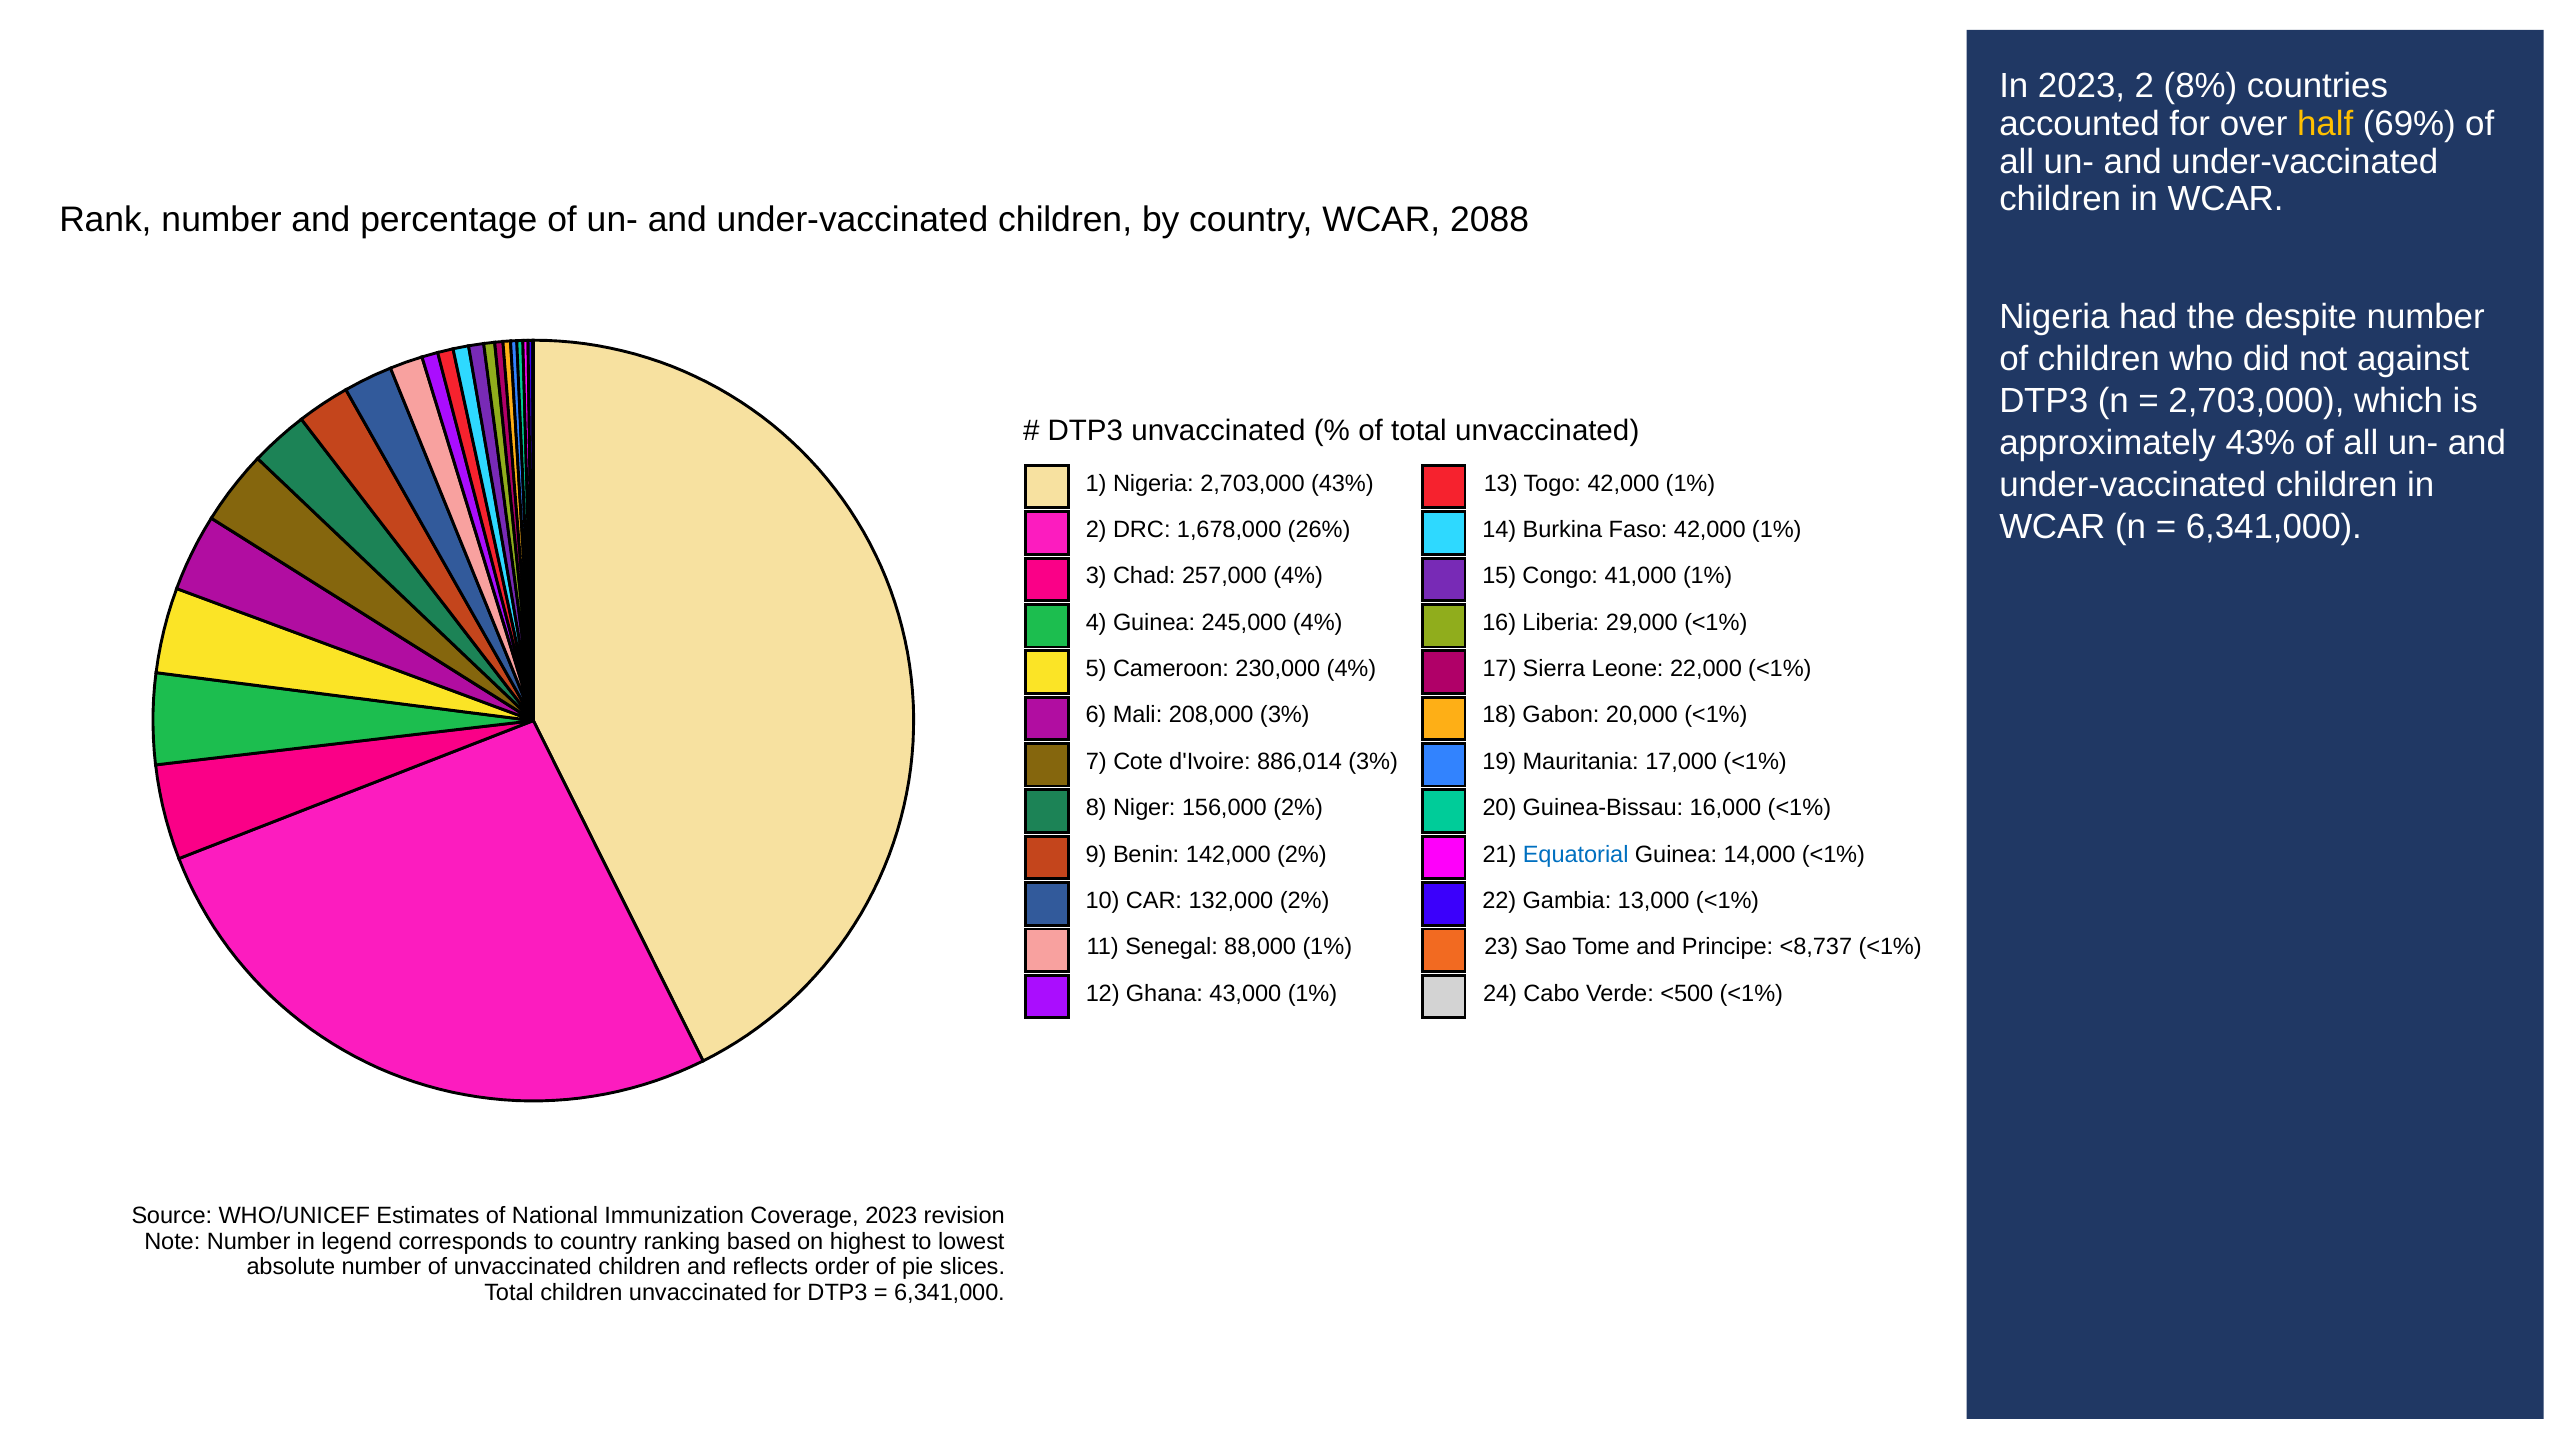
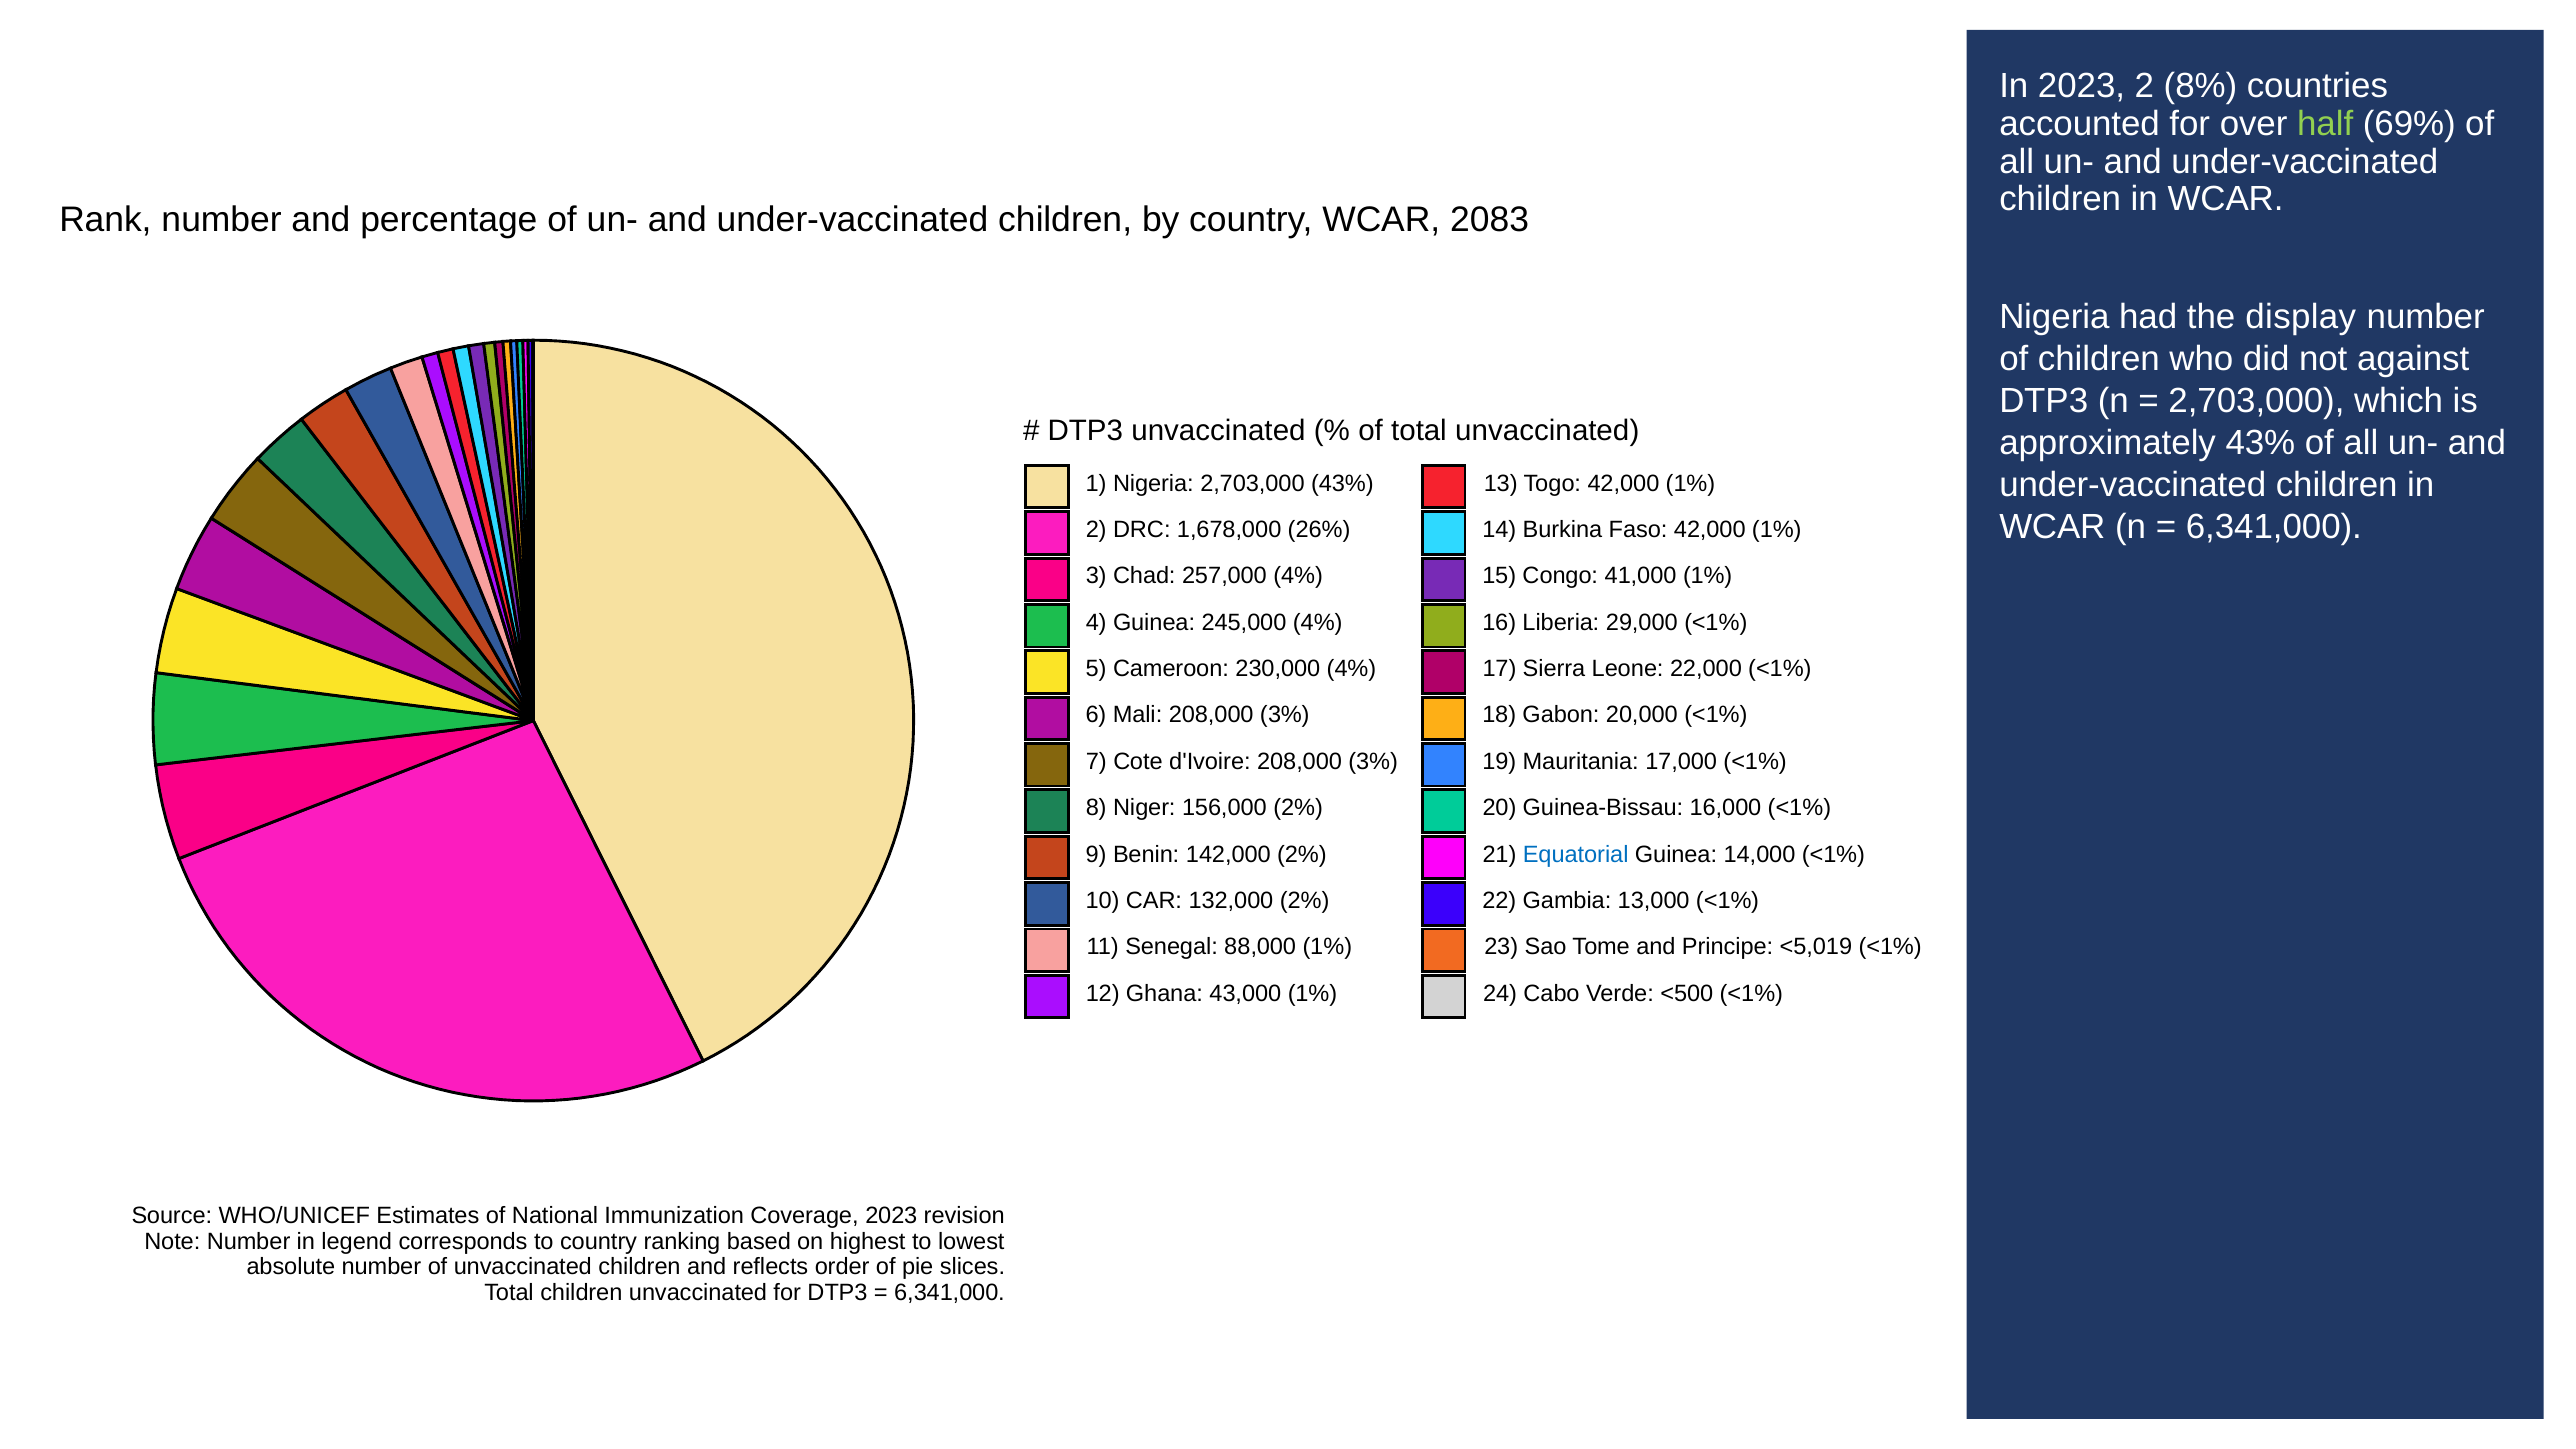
half colour: yellow -> light green
2088: 2088 -> 2083
despite: despite -> display
d'Ivoire 886,014: 886,014 -> 208,000
<8,737: <8,737 -> <5,019
